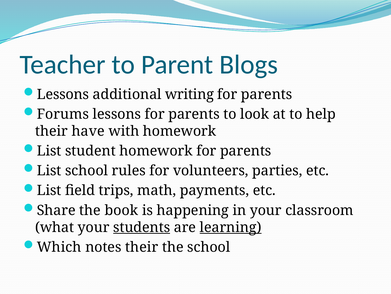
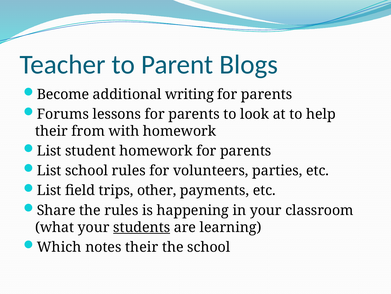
Lessons at (63, 94): Lessons -> Become
have: have -> from
math: math -> other
the book: book -> rules
learning underline: present -> none
